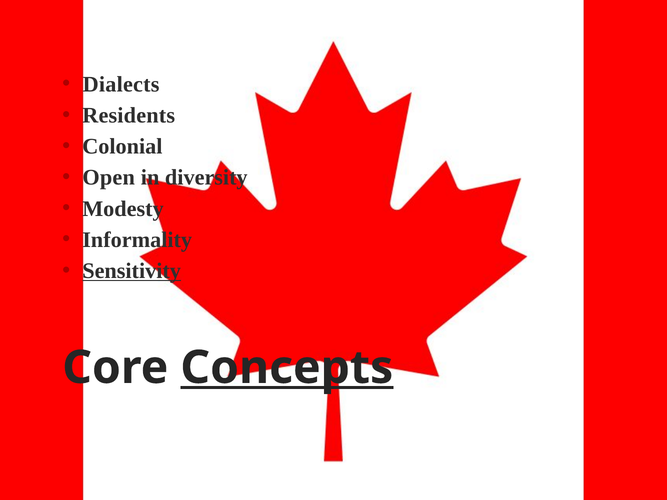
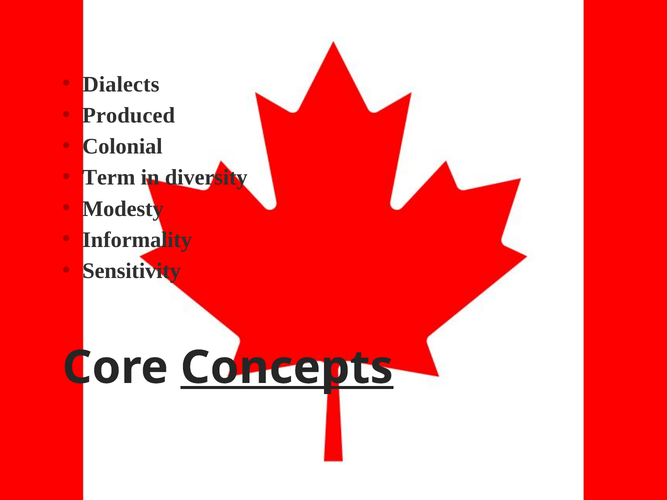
Residents: Residents -> Produced
Open: Open -> Term
Sensitivity underline: present -> none
